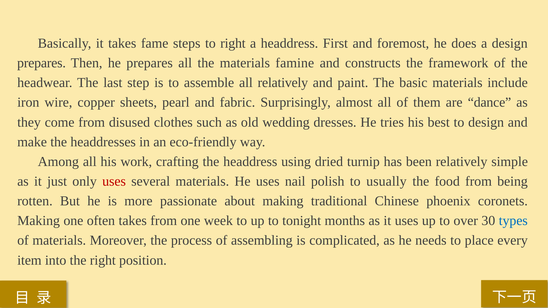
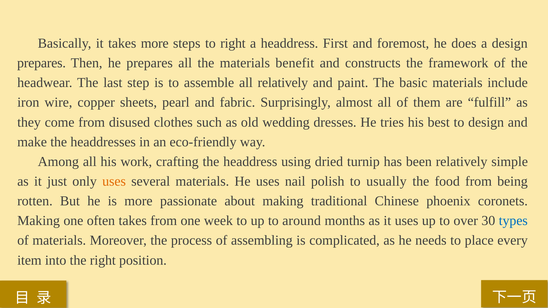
takes fame: fame -> more
famine: famine -> benefit
dance: dance -> fulfill
uses at (114, 181) colour: red -> orange
tonight: tonight -> around
